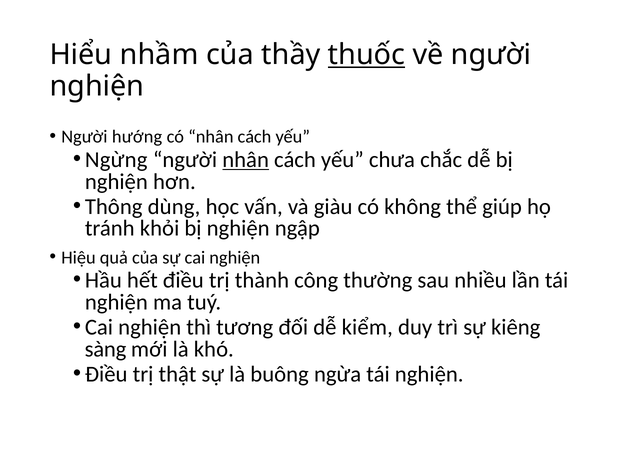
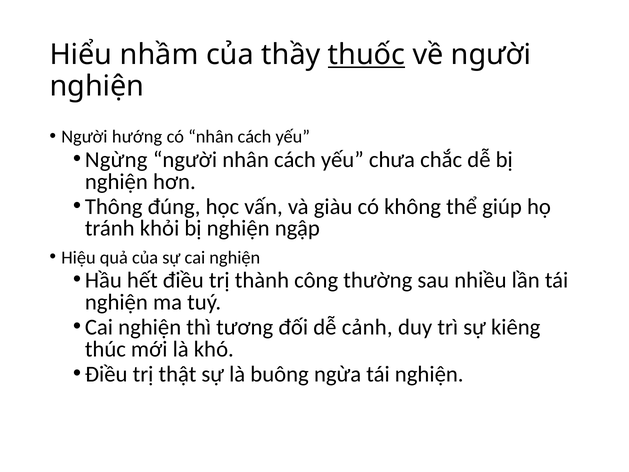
nhân at (246, 160) underline: present -> none
dùng: dùng -> đúng
kiểm: kiểm -> cảnh
sàng: sàng -> thúc
